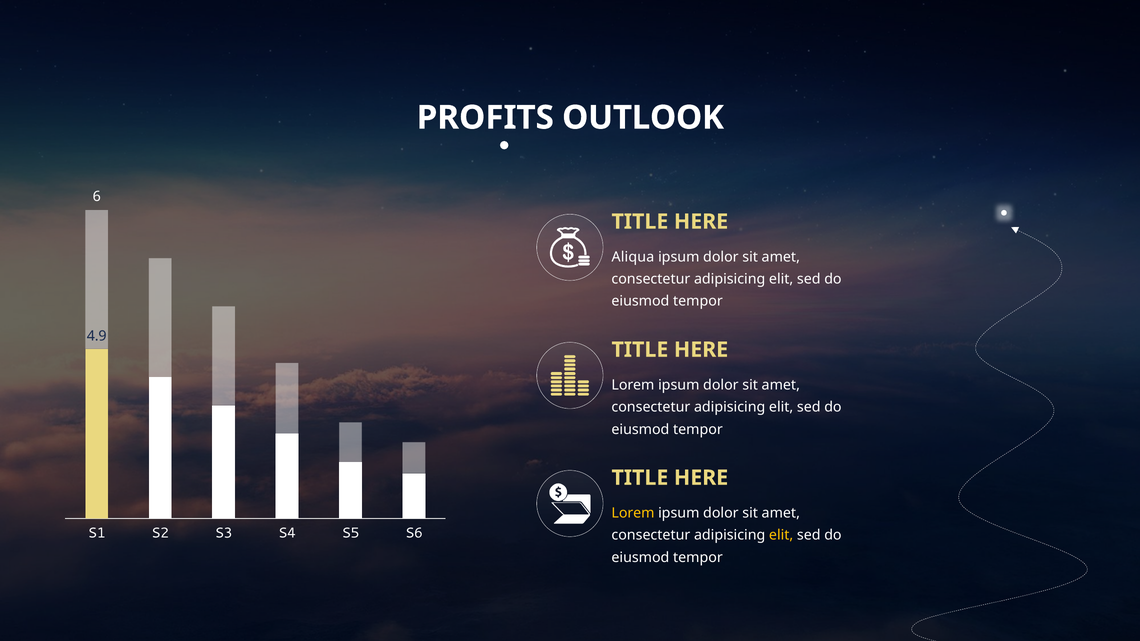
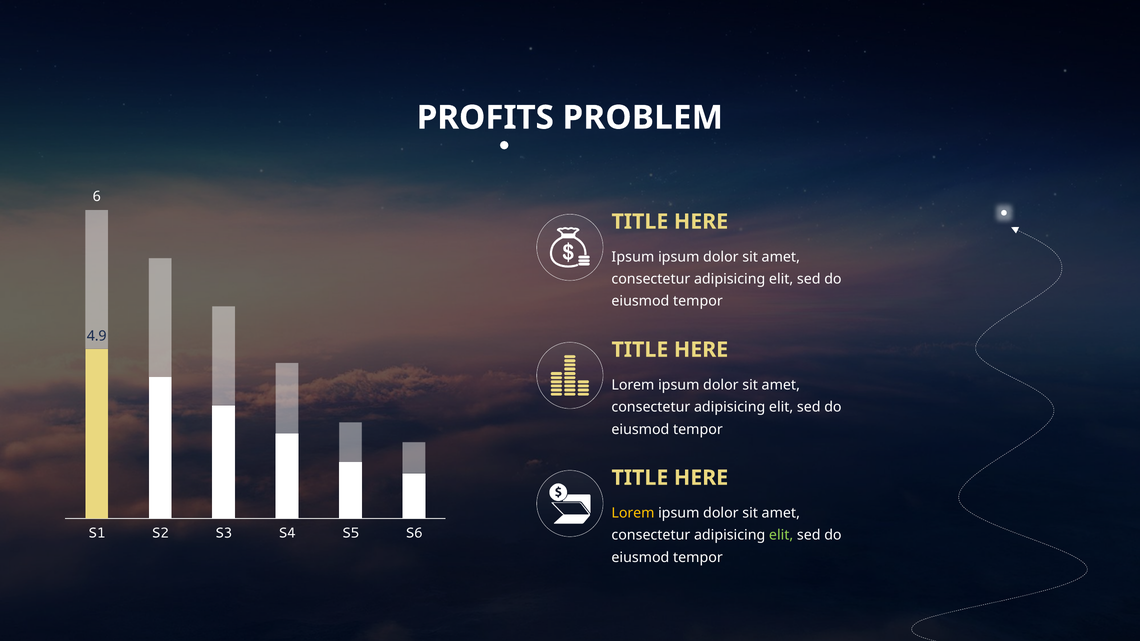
OUTLOOK: OUTLOOK -> PROBLEM
Aliqua at (633, 257): Aliqua -> Ipsum
elit at (781, 535) colour: yellow -> light green
